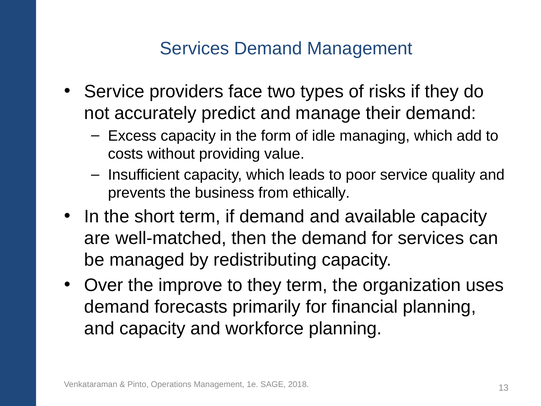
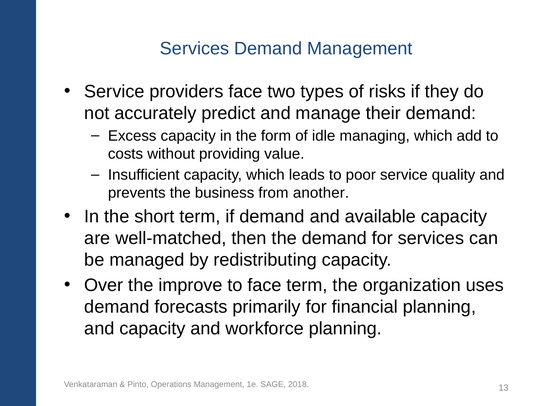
ethically: ethically -> another
to they: they -> face
